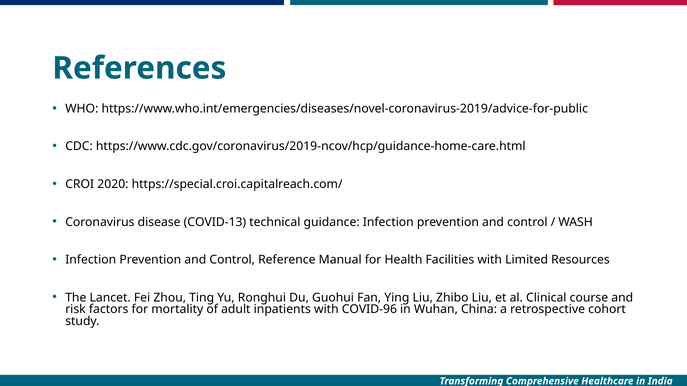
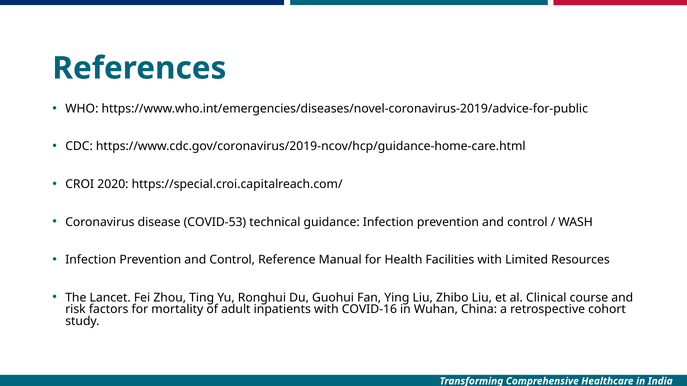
COVID-13: COVID-13 -> COVID-53
COVID-96: COVID-96 -> COVID-16
